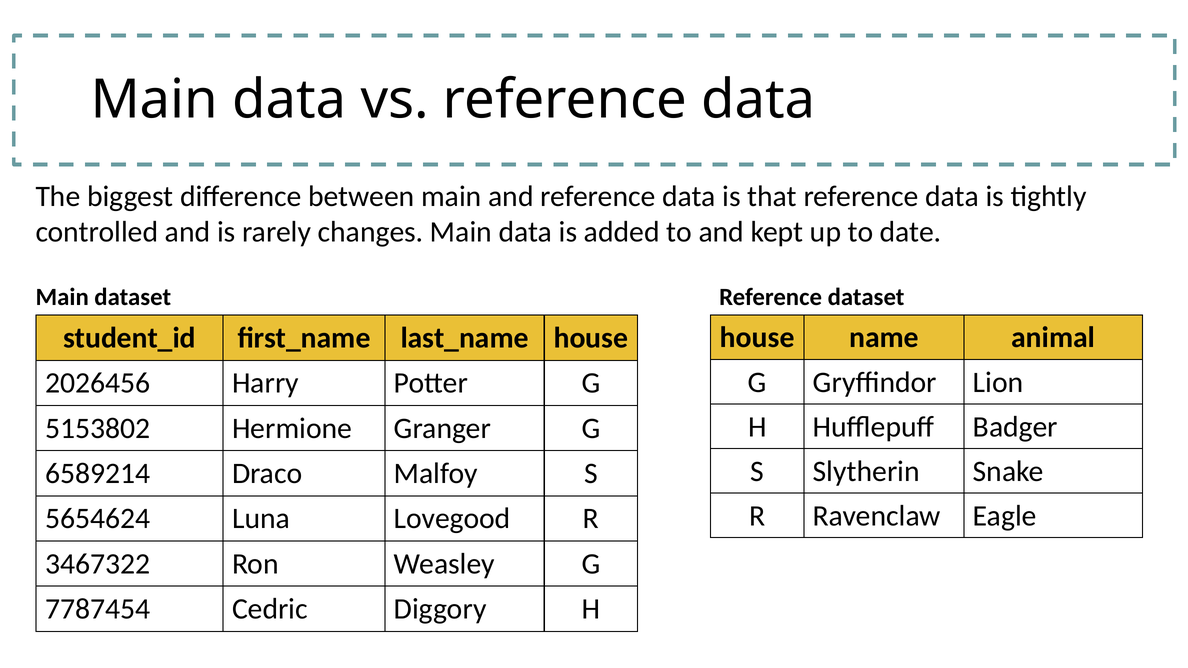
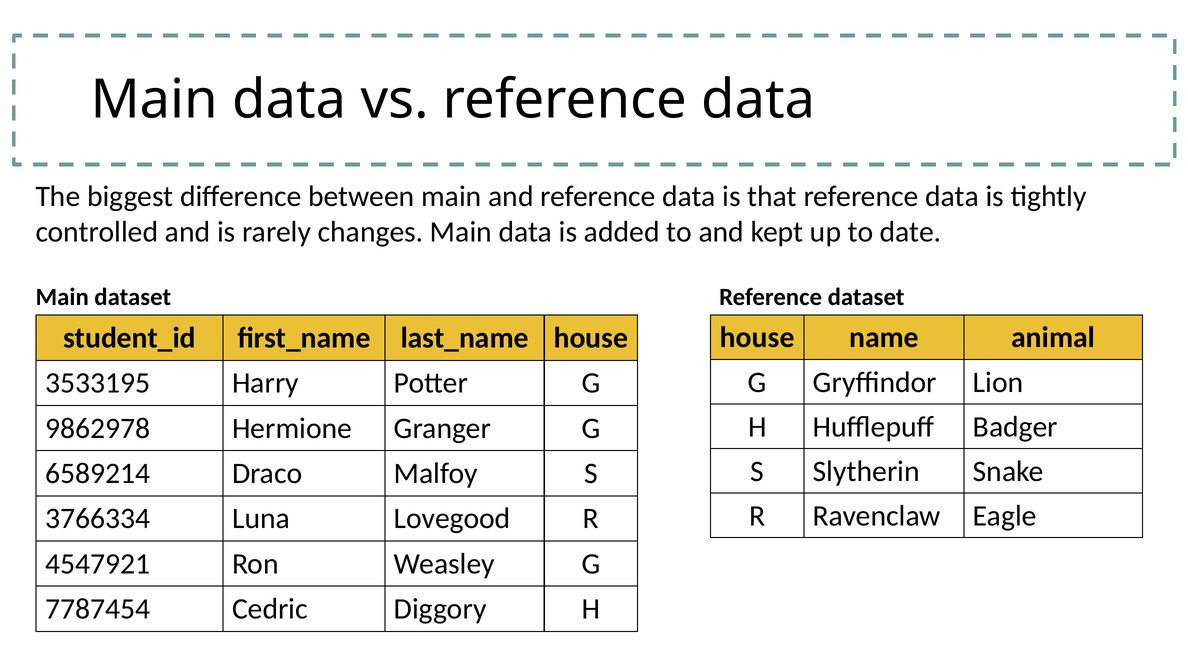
2026456: 2026456 -> 3533195
5153802: 5153802 -> 9862978
5654624: 5654624 -> 3766334
3467322: 3467322 -> 4547921
